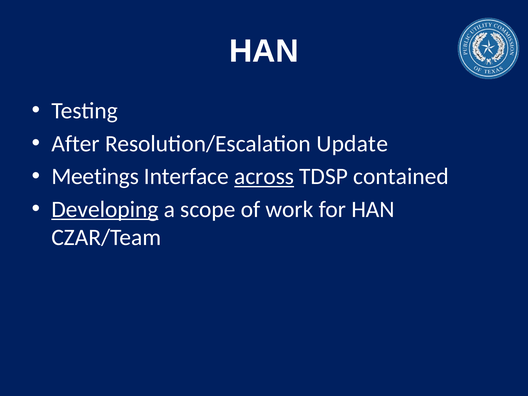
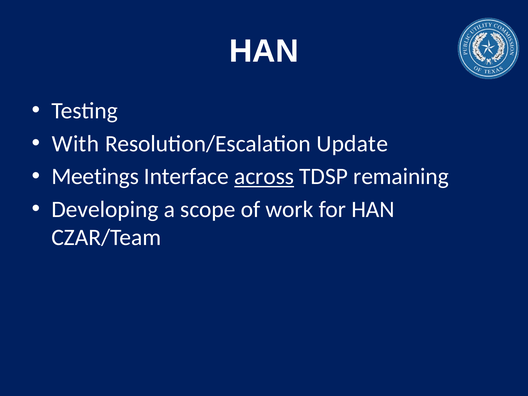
After: After -> With
contained: contained -> remaining
Developing underline: present -> none
